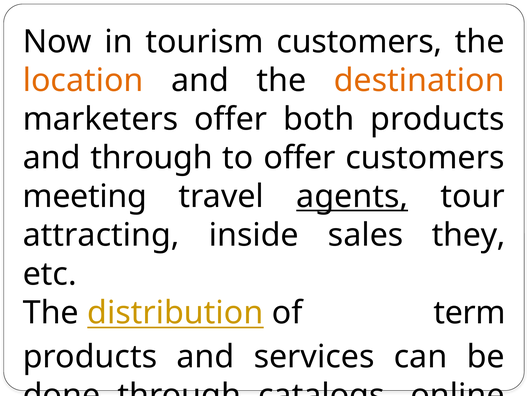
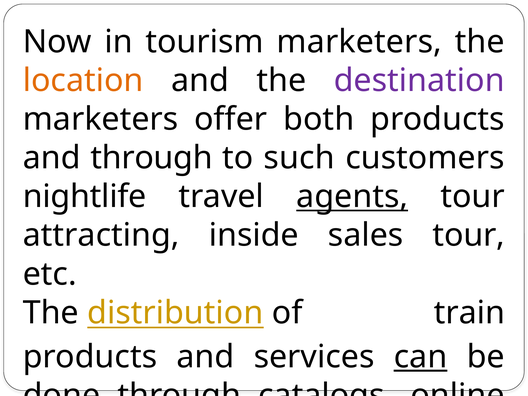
tourism customers: customers -> marketers
destination colour: orange -> purple
to offer: offer -> such
meeting: meeting -> nightlife
sales they: they -> tour
term: term -> train
can underline: none -> present
